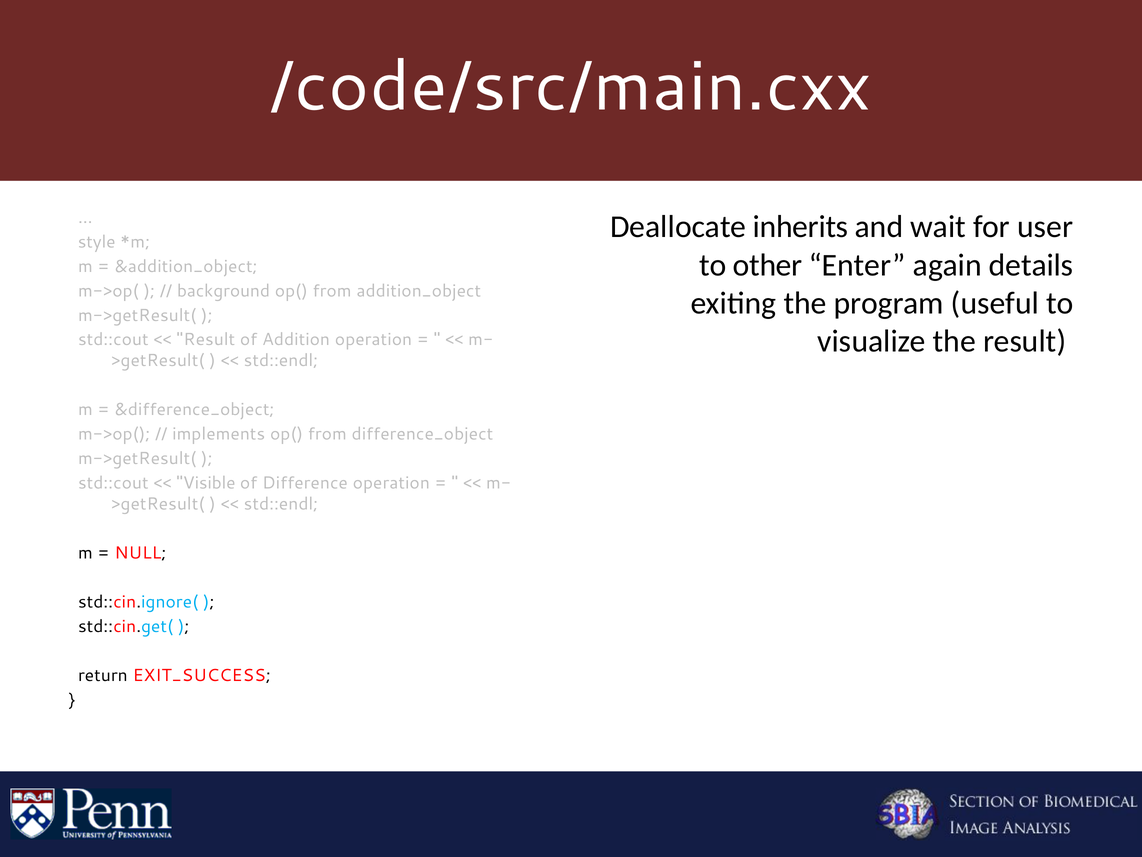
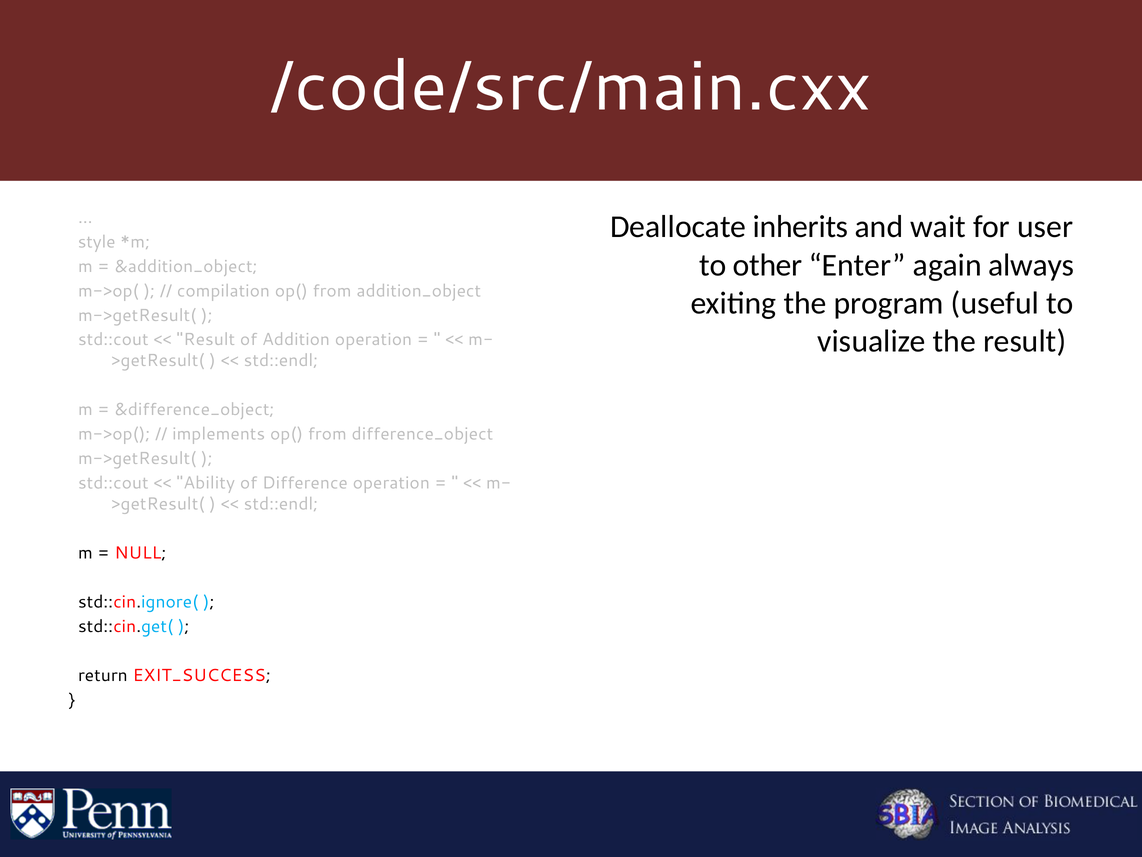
details: details -> always
background: background -> compilation
Visible: Visible -> Ability
